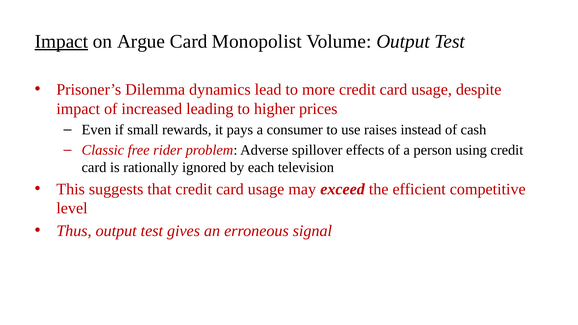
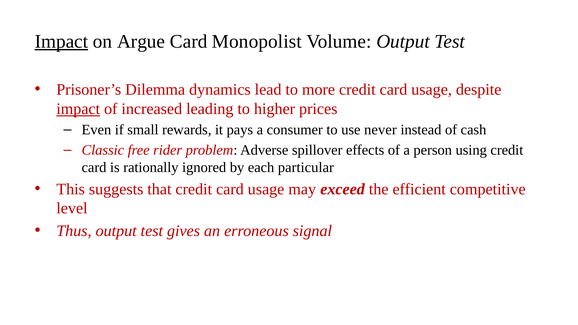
impact at (78, 109) underline: none -> present
raises: raises -> never
television: television -> particular
